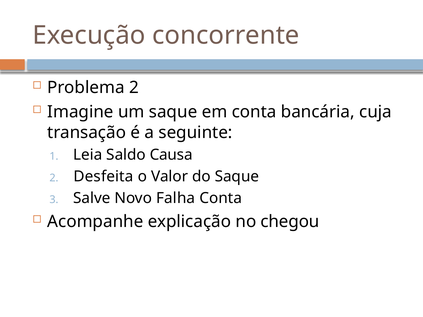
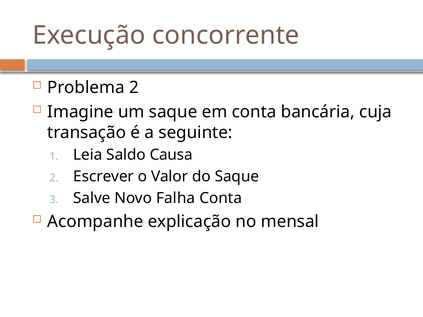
Desfeita: Desfeita -> Escrever
chegou: chegou -> mensal
